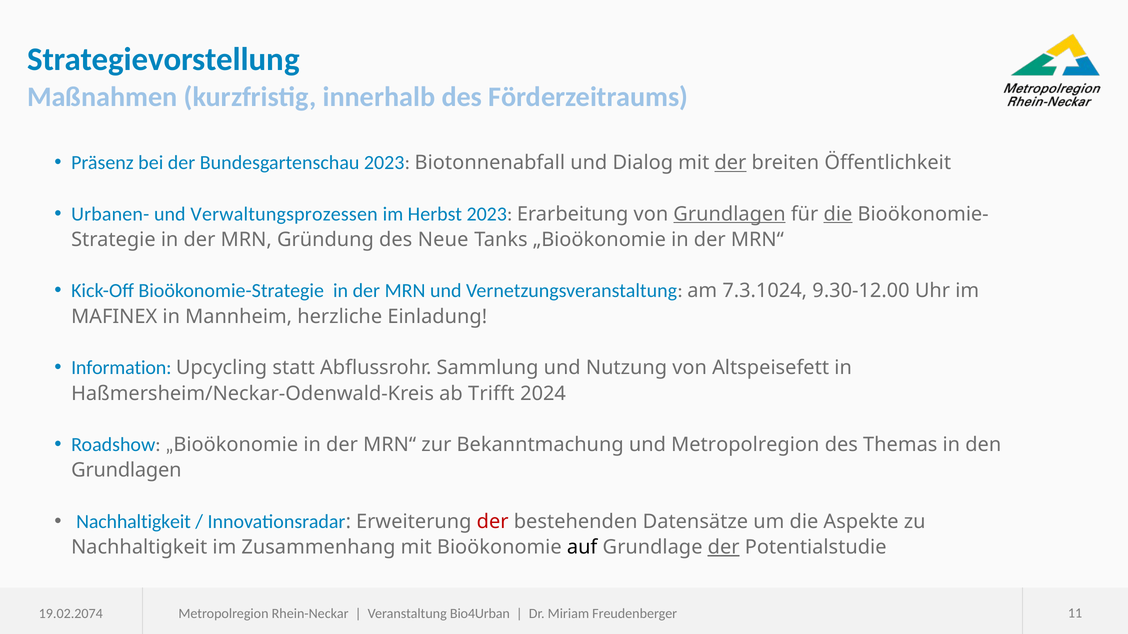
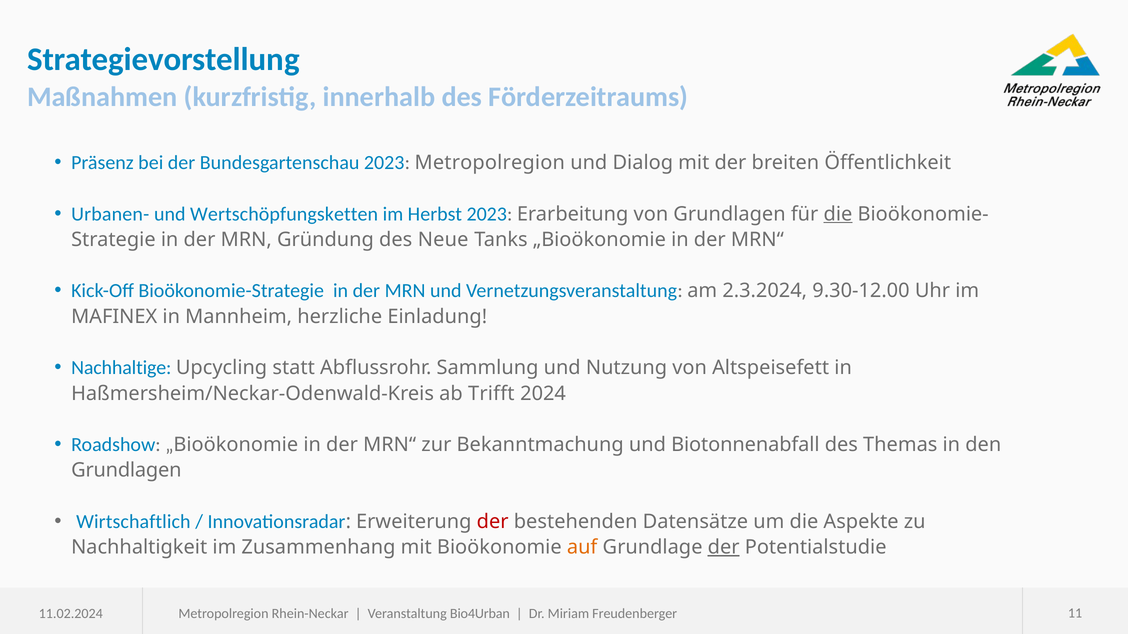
2023 Biotonnenabfall: Biotonnenabfall -> Metropolregion
der at (730, 163) underline: present -> none
Verwaltungsprozessen: Verwaltungsprozessen -> Wertschöpfungsketten
Grundlagen at (729, 214) underline: present -> none
7.3.1024: 7.3.1024 -> 2.3.2024
Information: Information -> Nachhaltige
und Metropolregion: Metropolregion -> Biotonnenabfall
Nachhaltigkeit at (134, 522): Nachhaltigkeit -> Wirtschaftlich
auf colour: black -> orange
19.02.2074: 19.02.2074 -> 11.02.2024
